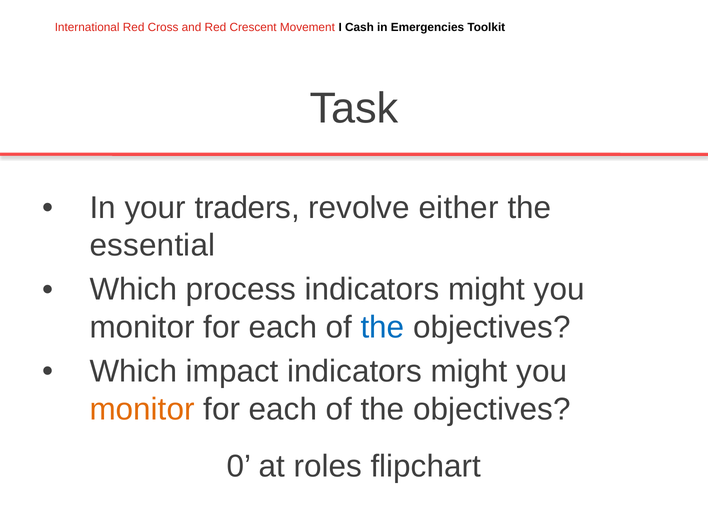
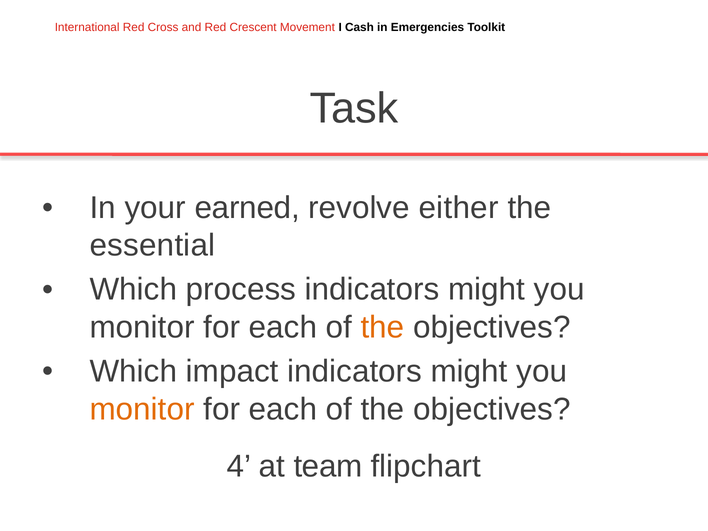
traders: traders -> earned
the at (383, 327) colour: blue -> orange
0: 0 -> 4
roles: roles -> team
